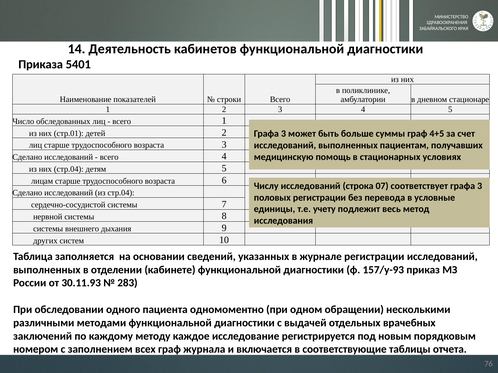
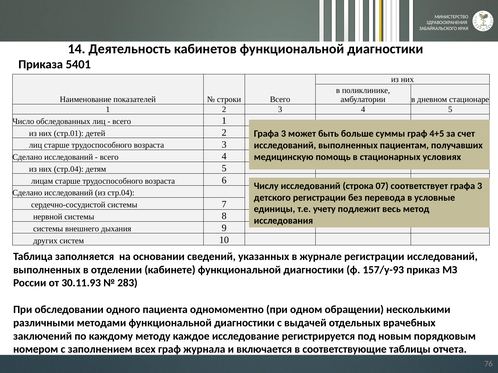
половых: половых -> детского
